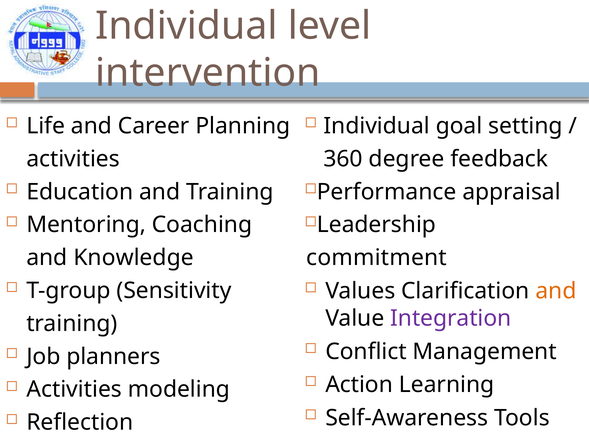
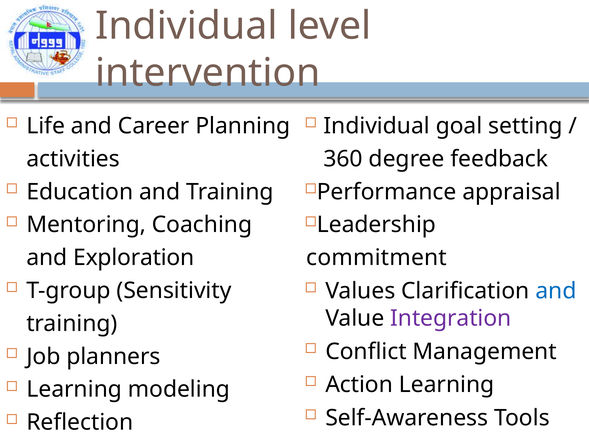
Knowledge: Knowledge -> Exploration
and at (556, 291) colour: orange -> blue
Activities at (74, 390): Activities -> Learning
